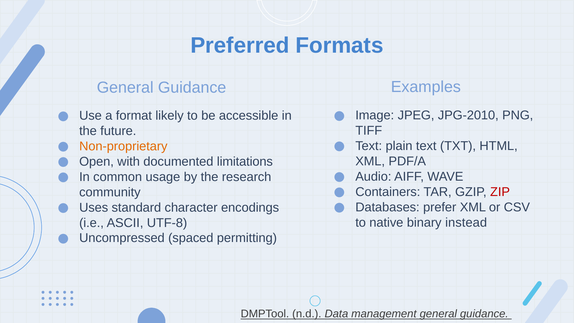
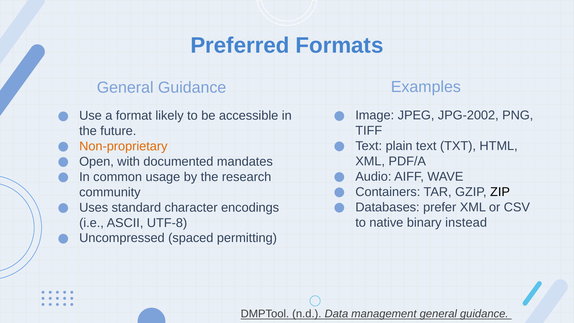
JPG-2010: JPG-2010 -> JPG-2002
limitations: limitations -> mandates
ZIP colour: red -> black
